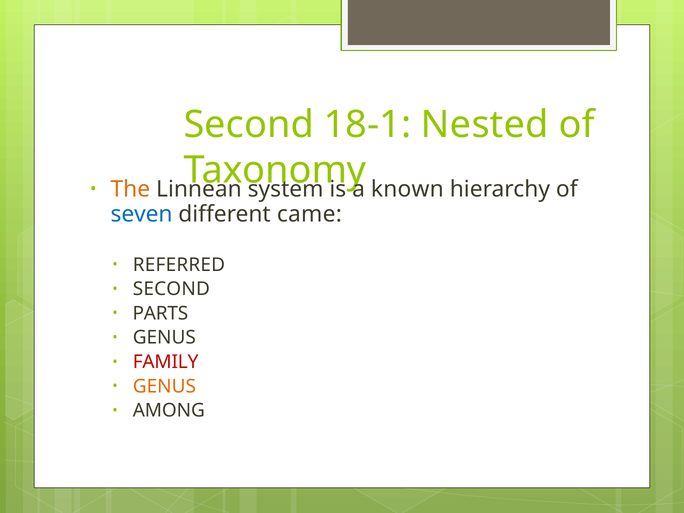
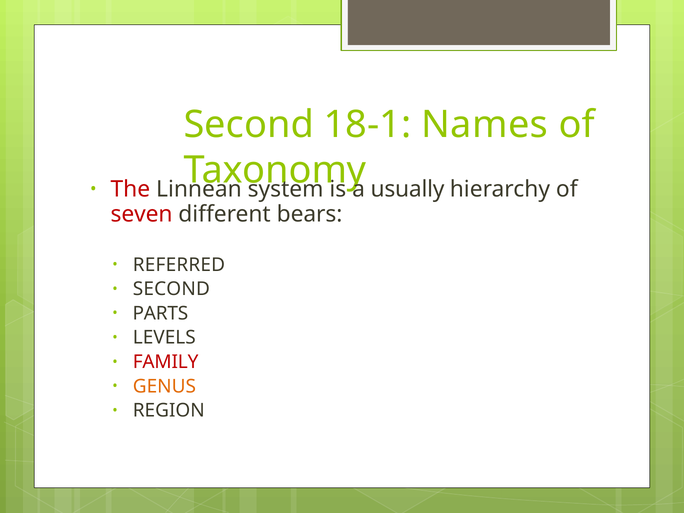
Nested: Nested -> Names
The colour: orange -> red
known: known -> usually
seven colour: blue -> red
came: came -> bears
GENUS at (164, 338): GENUS -> LEVELS
AMONG: AMONG -> REGION
